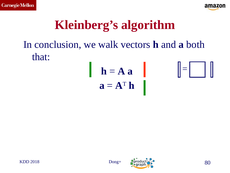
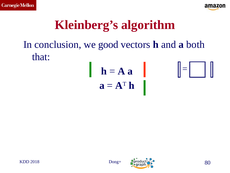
walk: walk -> good
